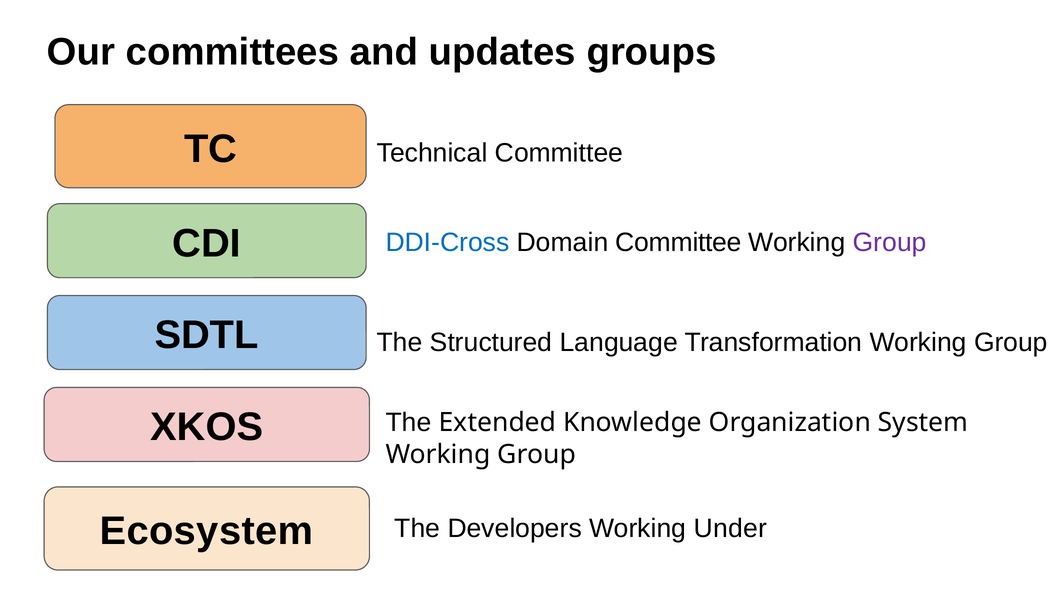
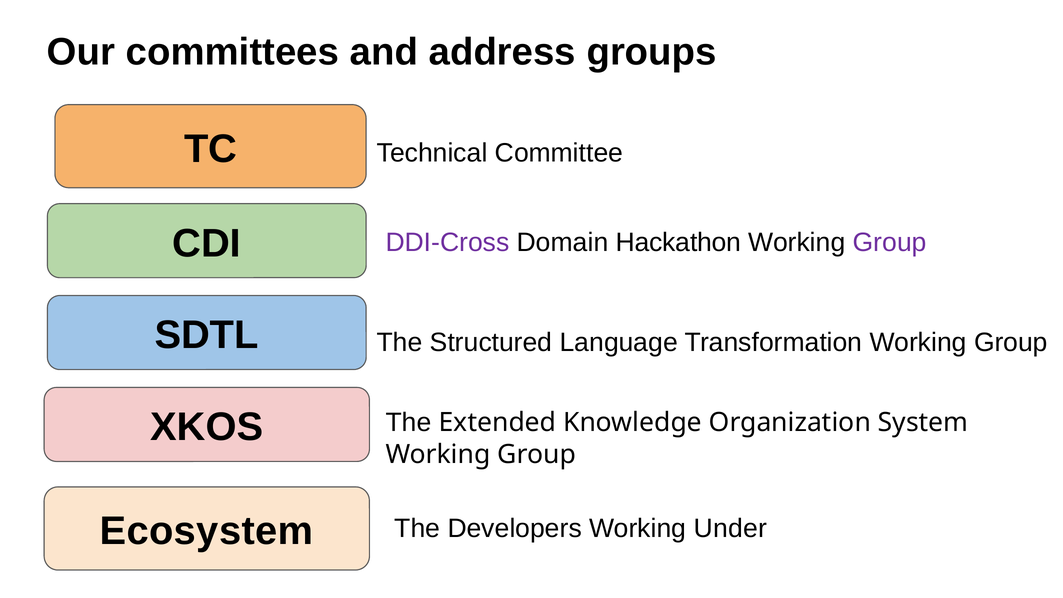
updates: updates -> address
DDI-Cross colour: blue -> purple
Domain Committee: Committee -> Hackathon
